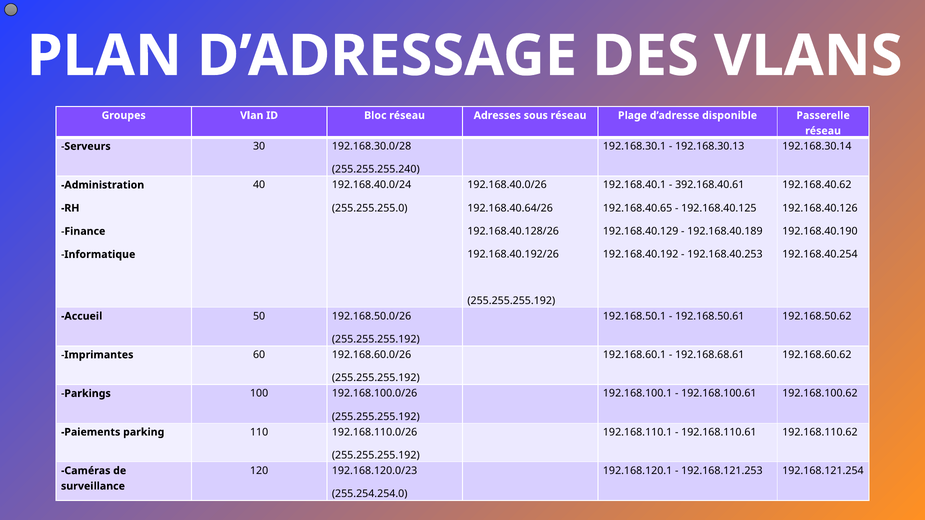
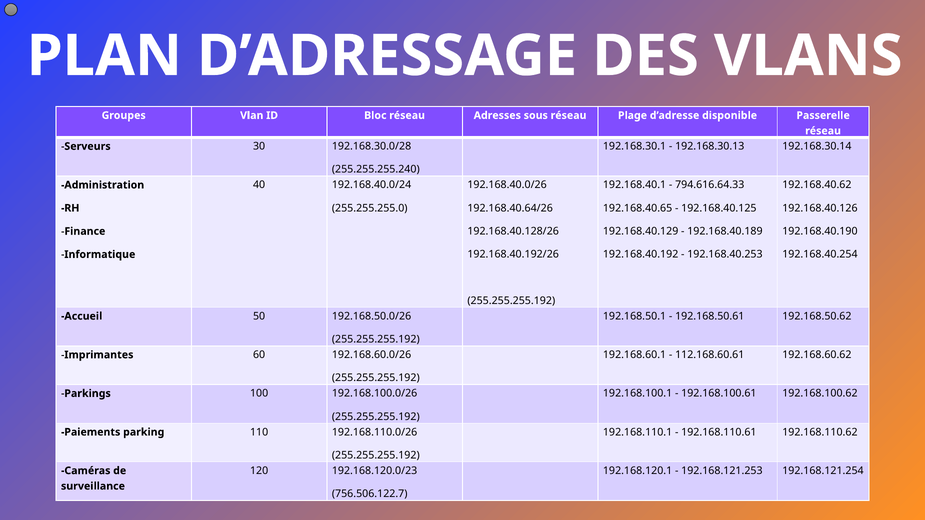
392.168.40.61: 392.168.40.61 -> 794.616.64.33
192.168.68.61: 192.168.68.61 -> 112.168.60.61
255.254.254.0: 255.254.254.0 -> 756.506.122.7
